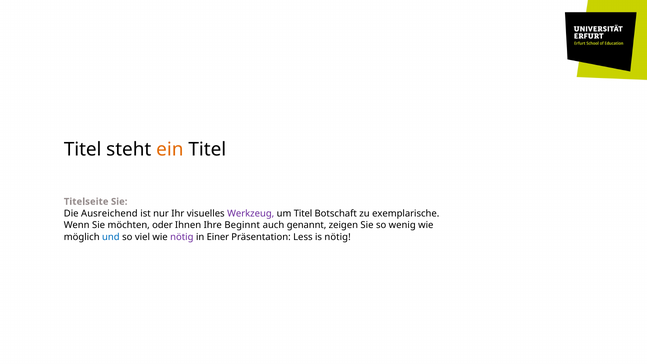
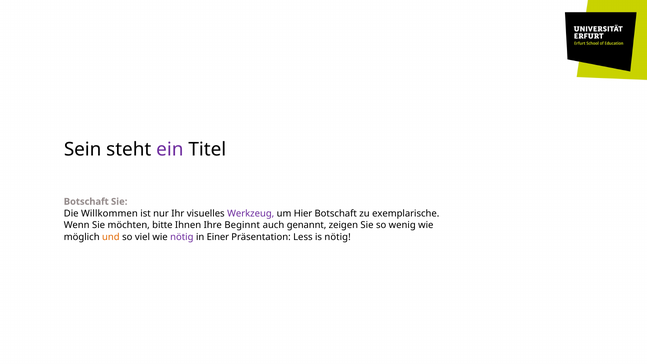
Titel at (83, 150): Titel -> Sein
ein colour: orange -> purple
Titelseite at (86, 202): Titelseite -> Botschaft
Ausreichend: Ausreichend -> Willkommen
um Titel: Titel -> Hier
oder: oder -> bitte
und colour: blue -> orange
